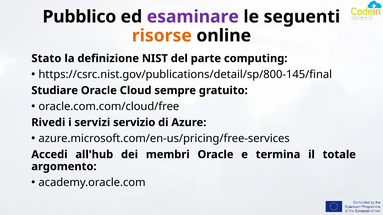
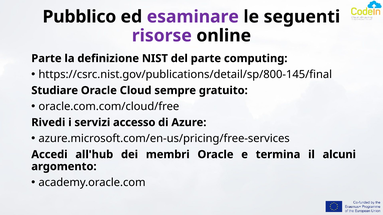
risorse colour: orange -> purple
Stato at (46, 59): Stato -> Parte
servizio: servizio -> accesso
totale: totale -> alcuni
